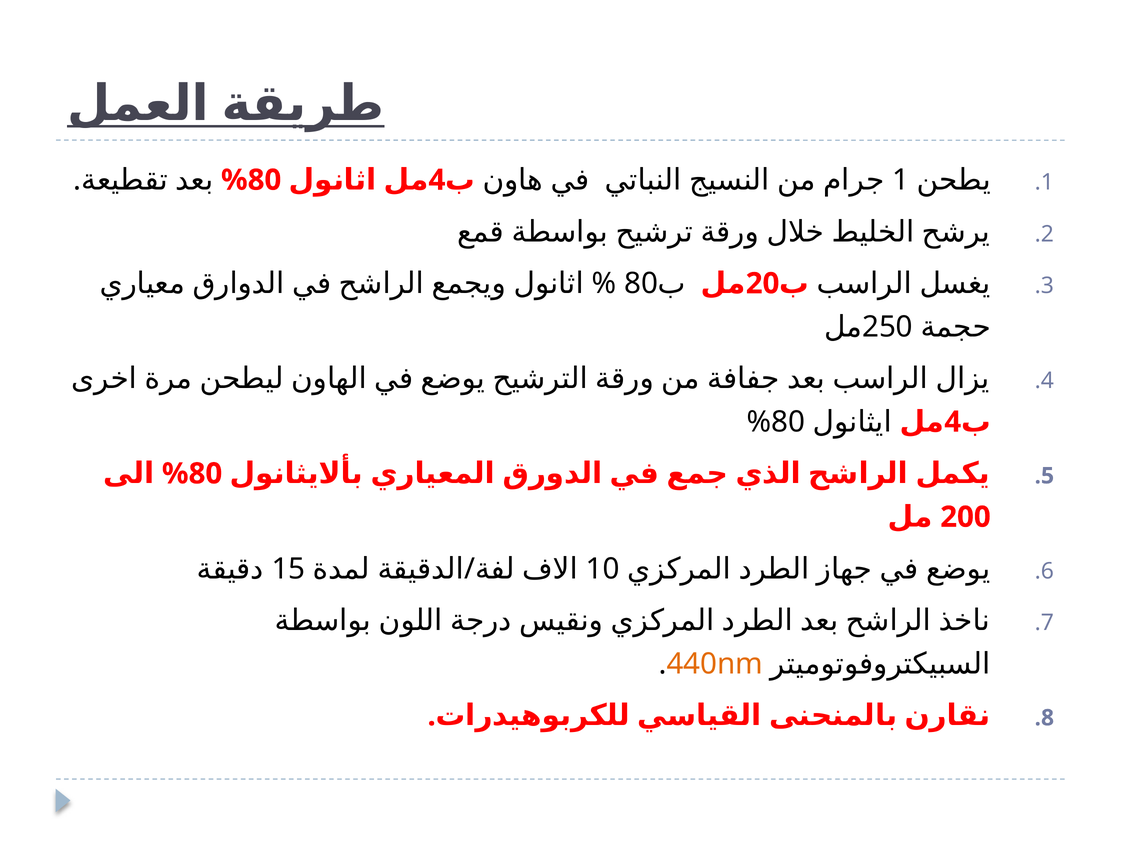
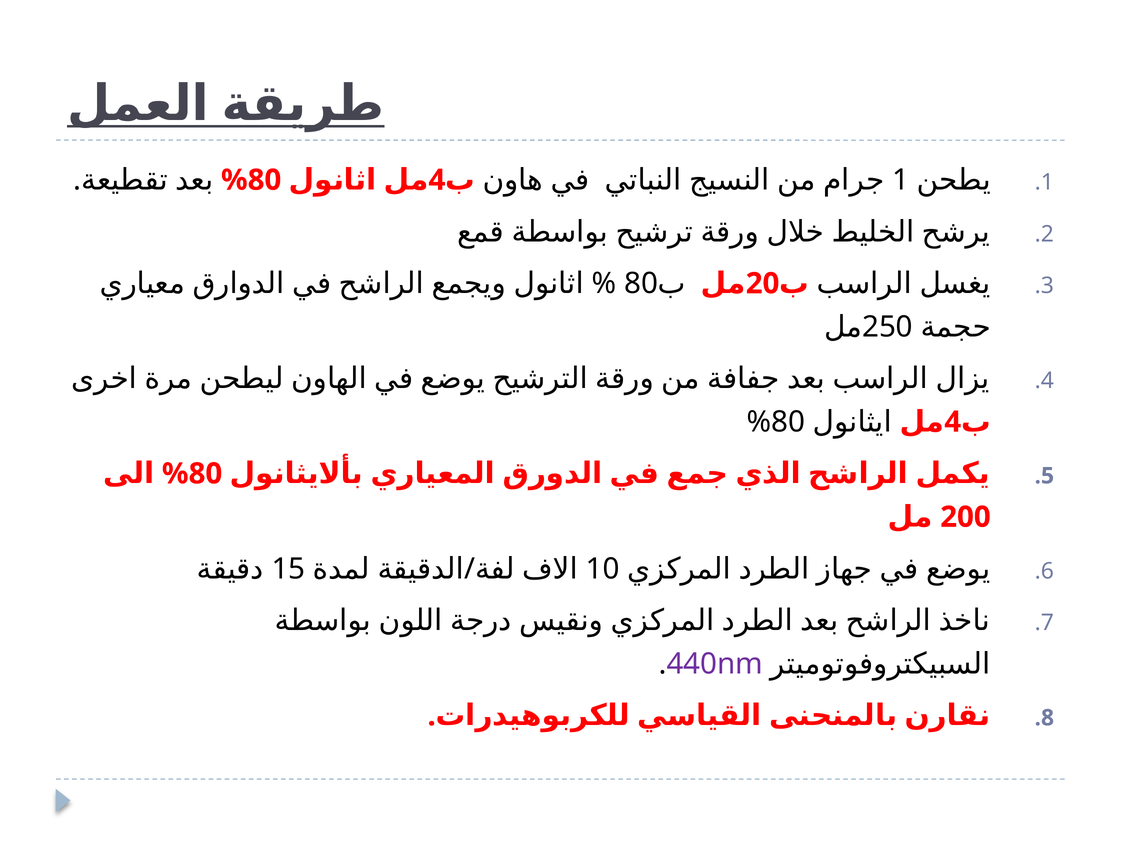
440nm colour: orange -> purple
